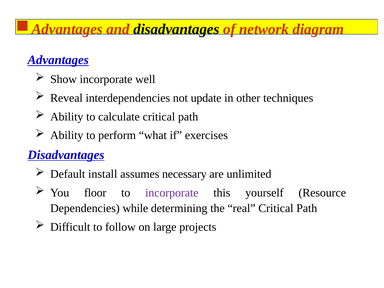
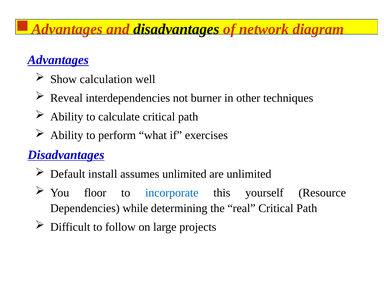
Show incorporate: incorporate -> calculation
update: update -> burner
assumes necessary: necessary -> unlimited
incorporate at (172, 193) colour: purple -> blue
